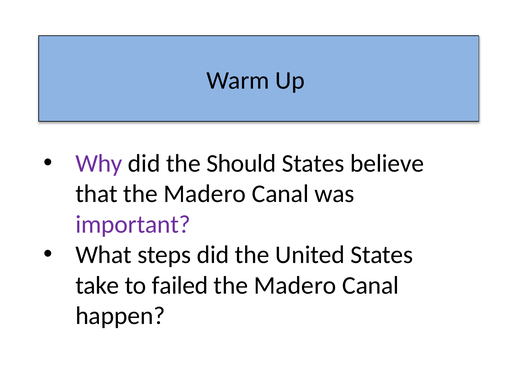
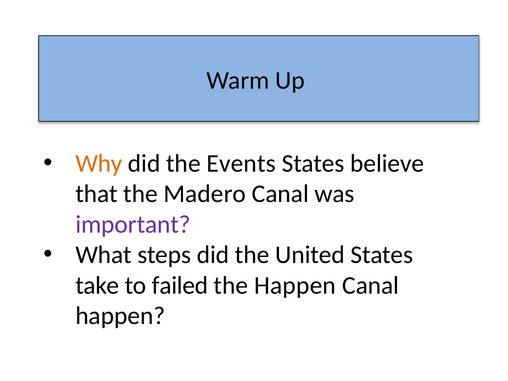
Why colour: purple -> orange
Should: Should -> Events
Madero at (295, 285): Madero -> Happen
